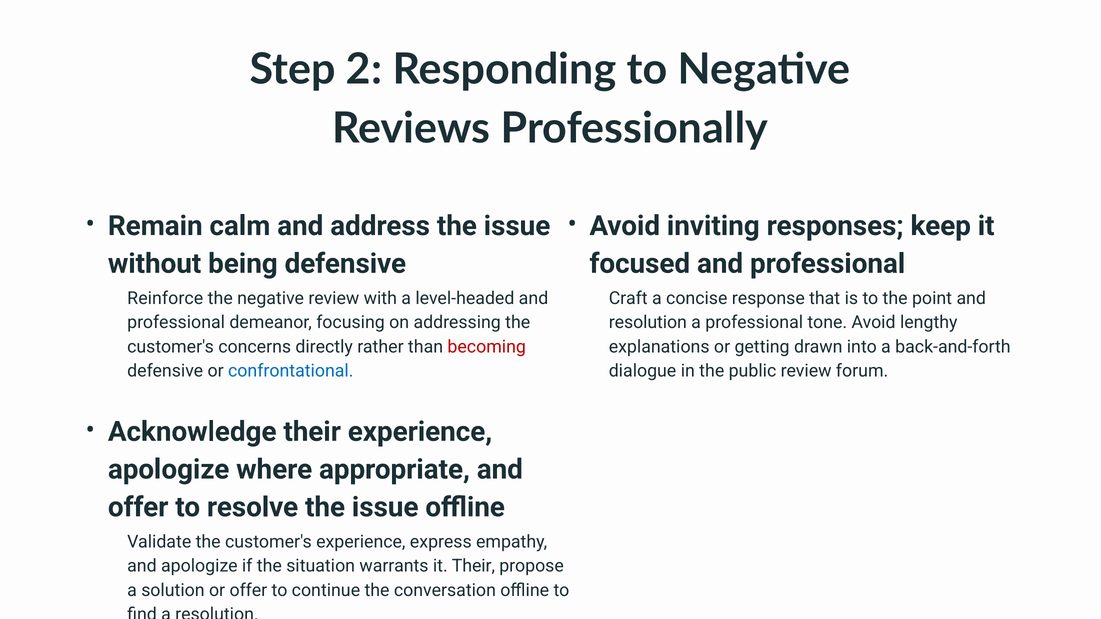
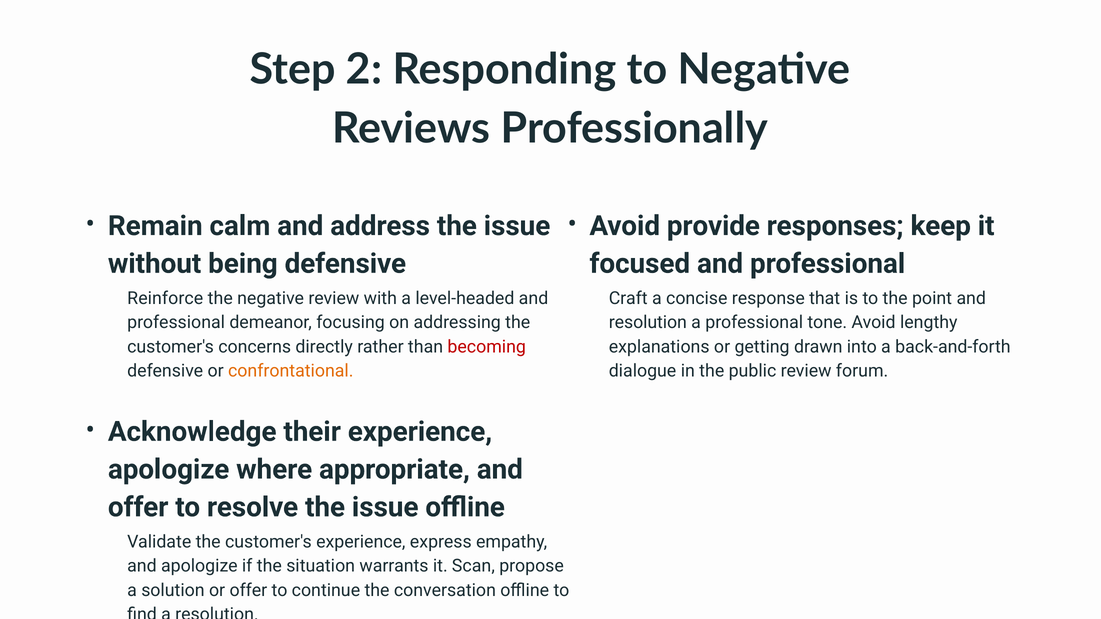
inviting: inviting -> provide
confrontational colour: blue -> orange
it Their: Their -> Scan
